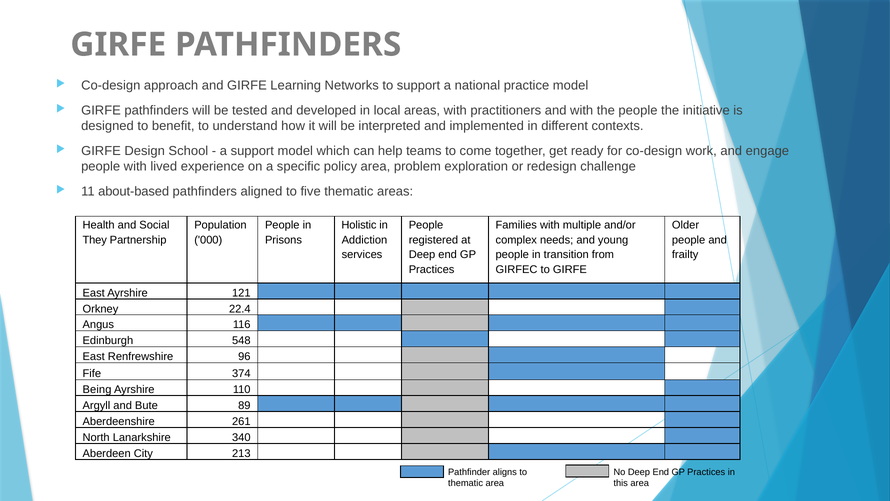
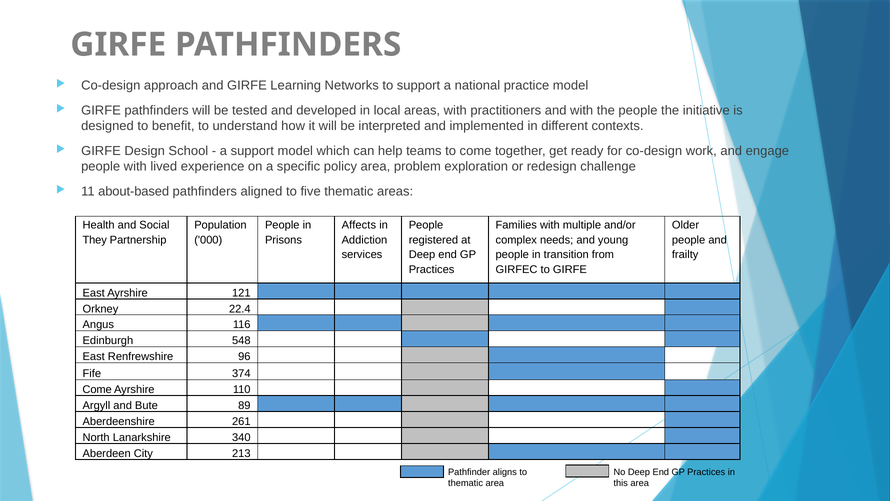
Holistic: Holistic -> Affects
Being at (97, 389): Being -> Come
